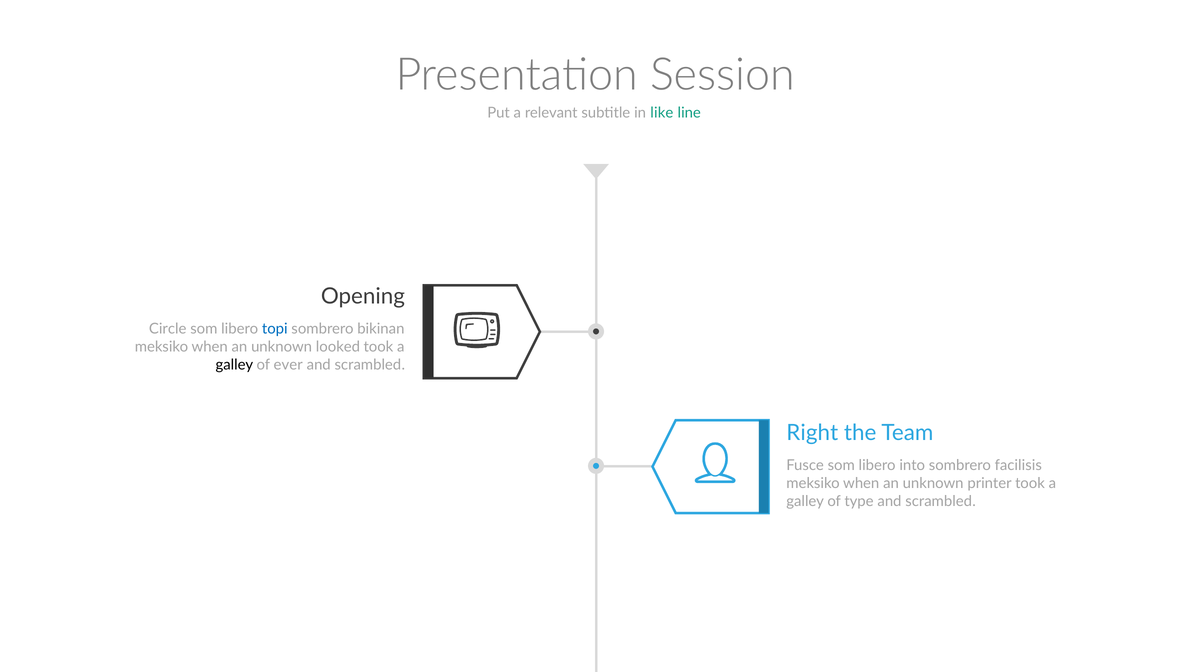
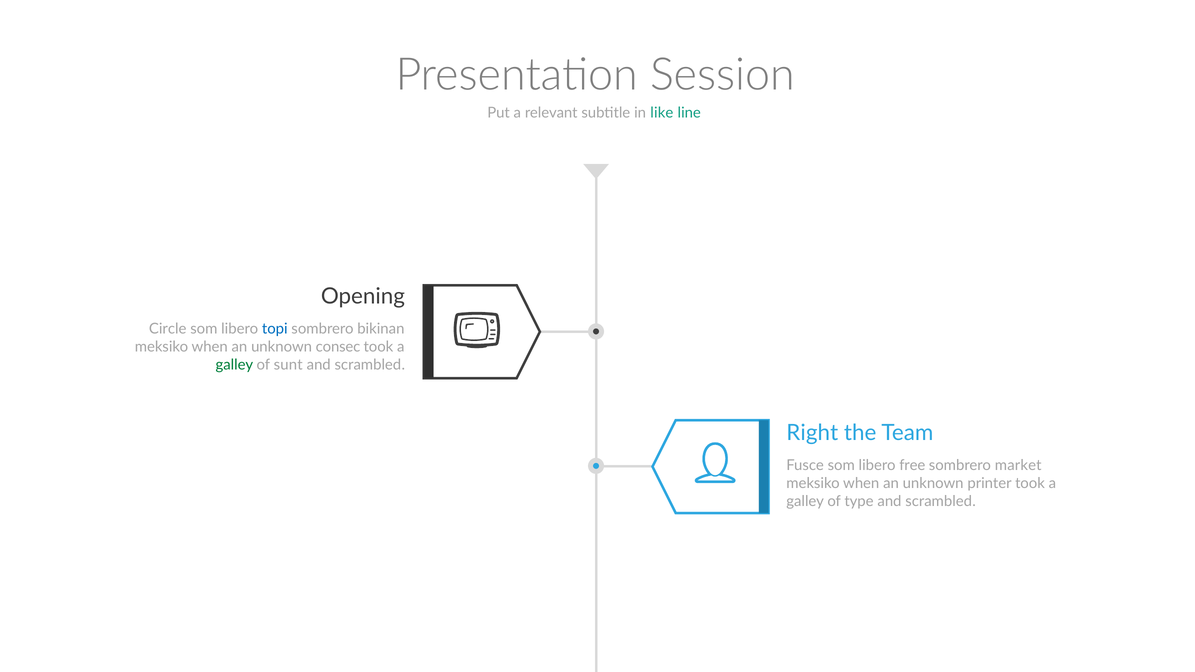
looked: looked -> consec
galley at (234, 365) colour: black -> green
ever: ever -> sunt
into: into -> free
facilisis: facilisis -> market
